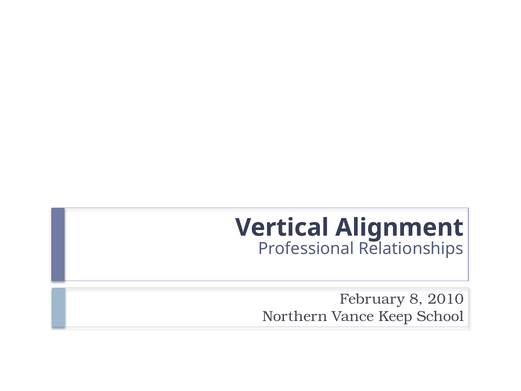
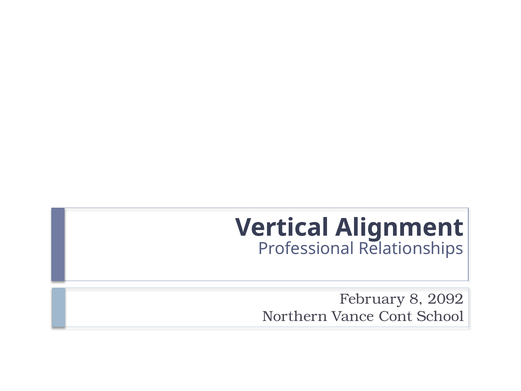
2010: 2010 -> 2092
Keep: Keep -> Cont
